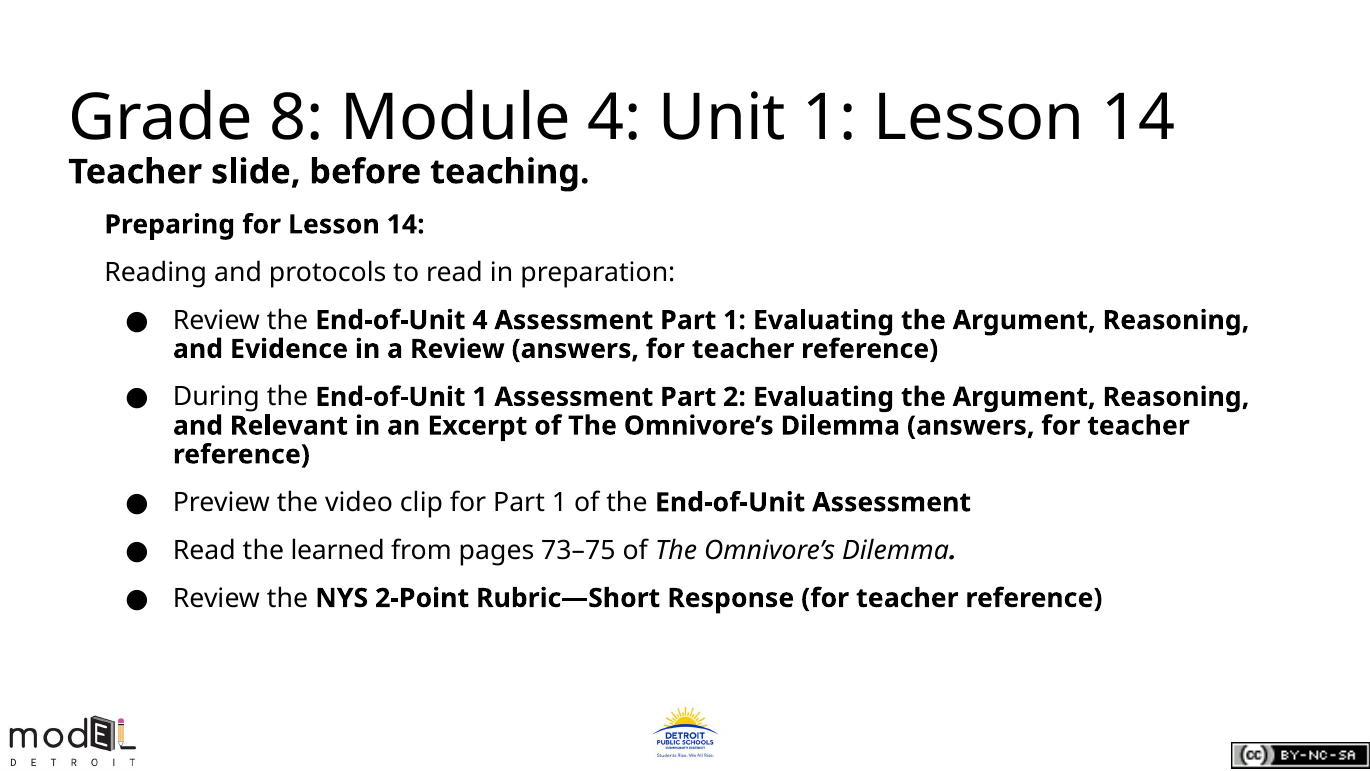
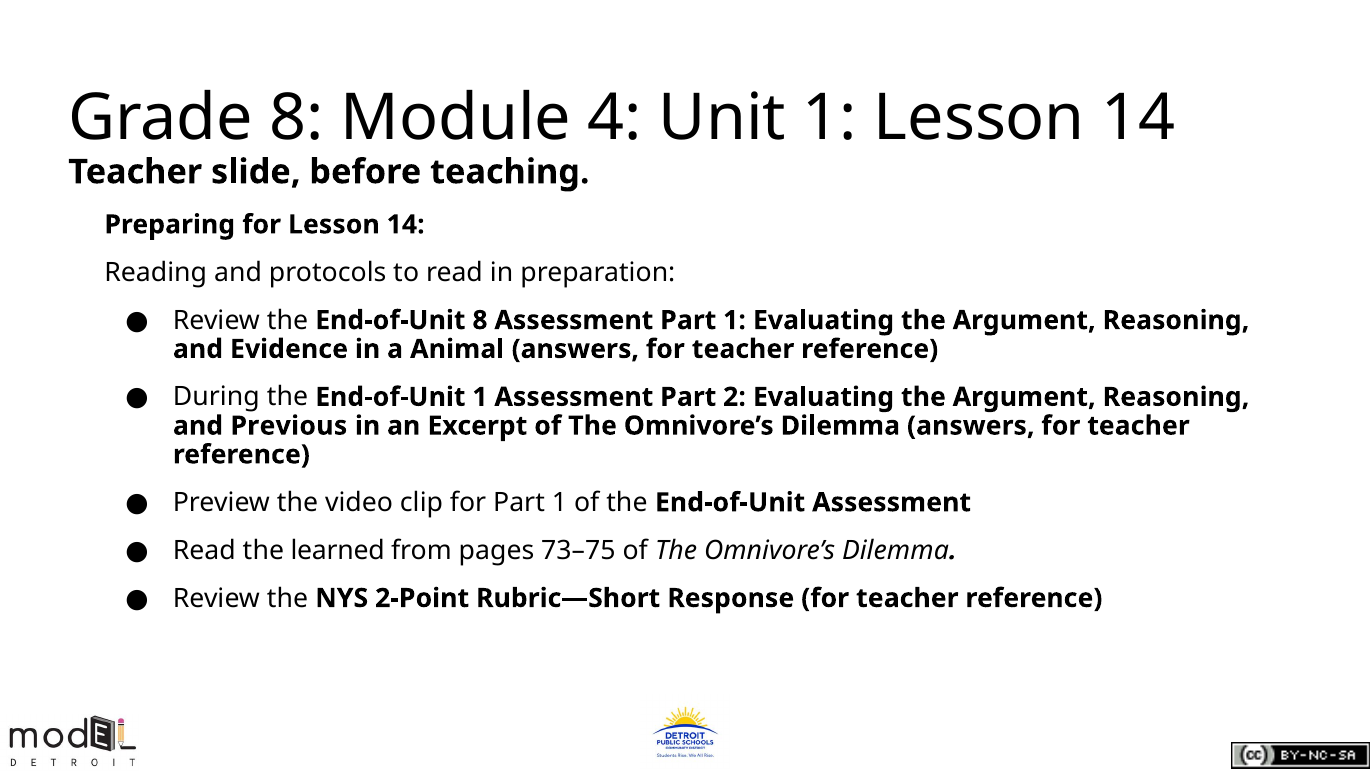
End-of-Unit 4: 4 -> 8
a Review: Review -> Animal
Relevant: Relevant -> Previous
